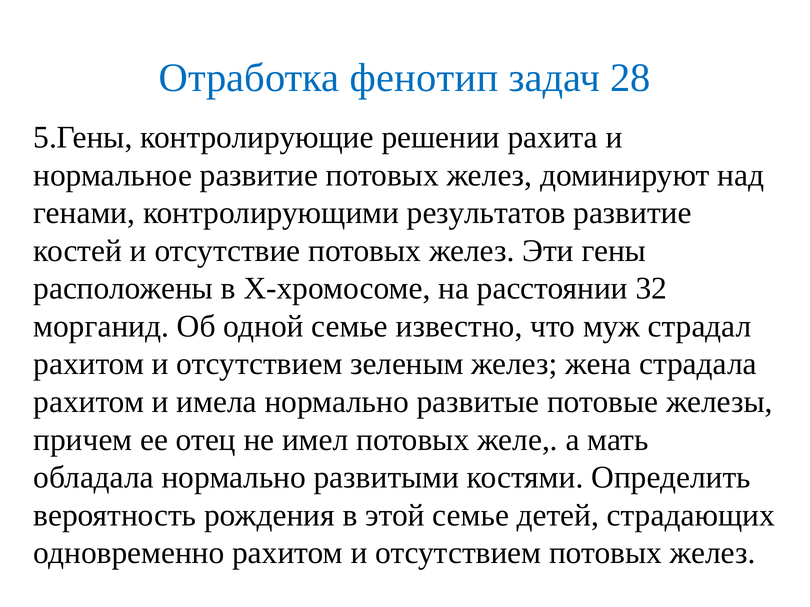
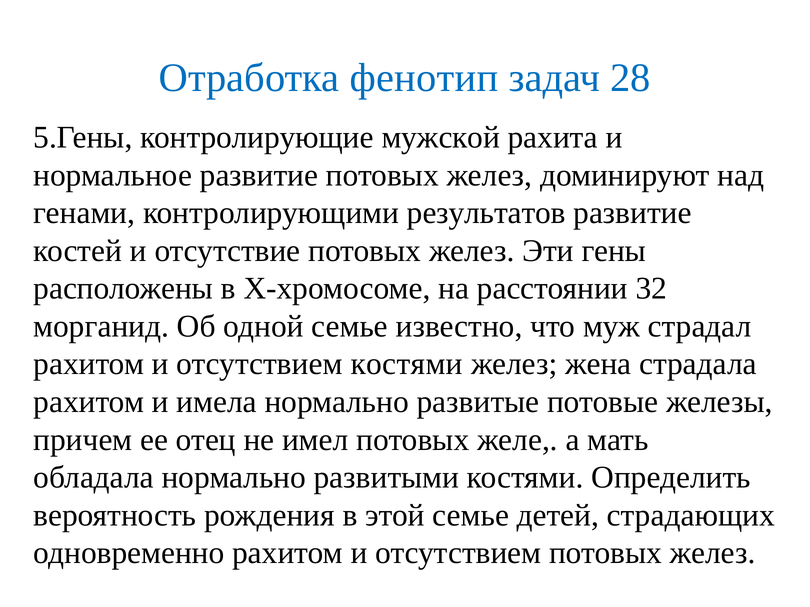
решении: решении -> мужской
отсутствием зеленым: зеленым -> костями
